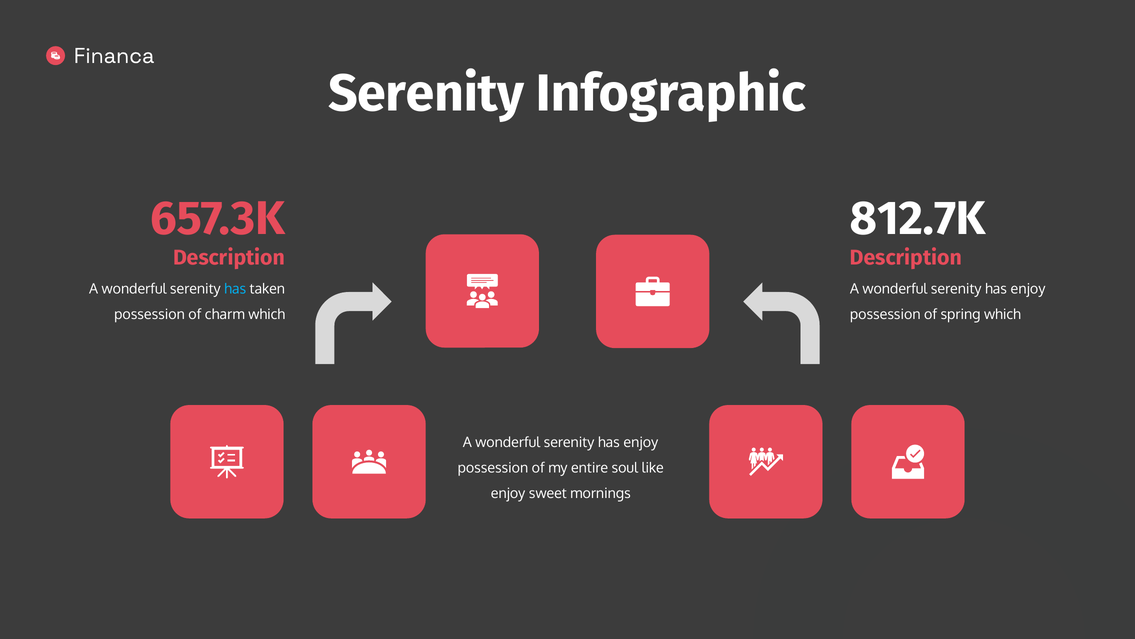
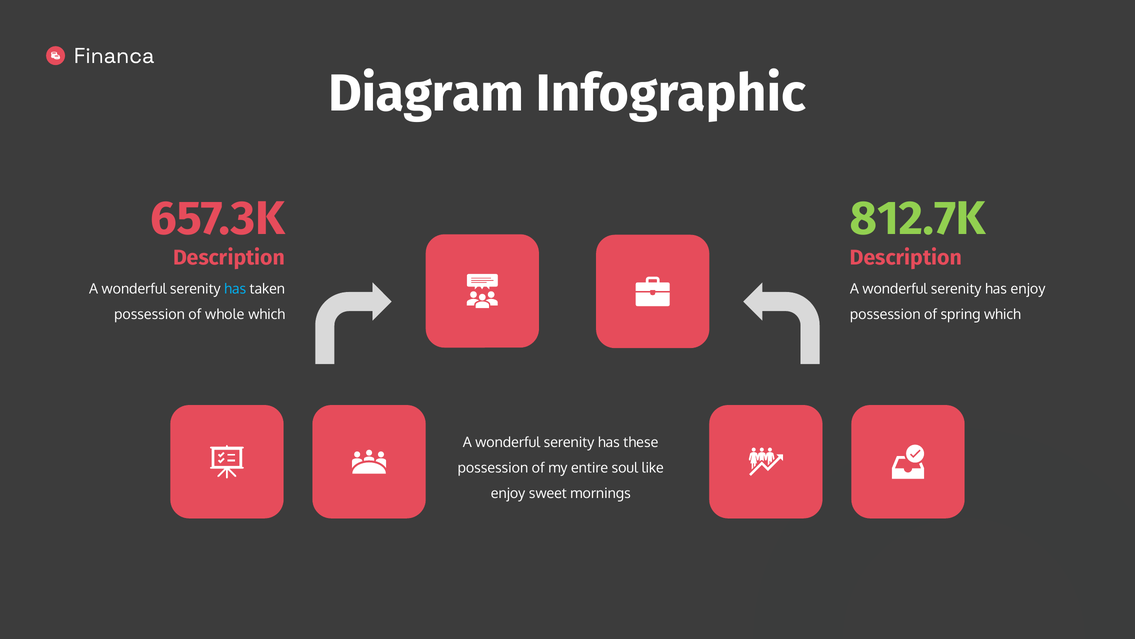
Serenity at (426, 93): Serenity -> Diagram
812.7K colour: white -> light green
charm: charm -> whole
enjoy at (641, 442): enjoy -> these
